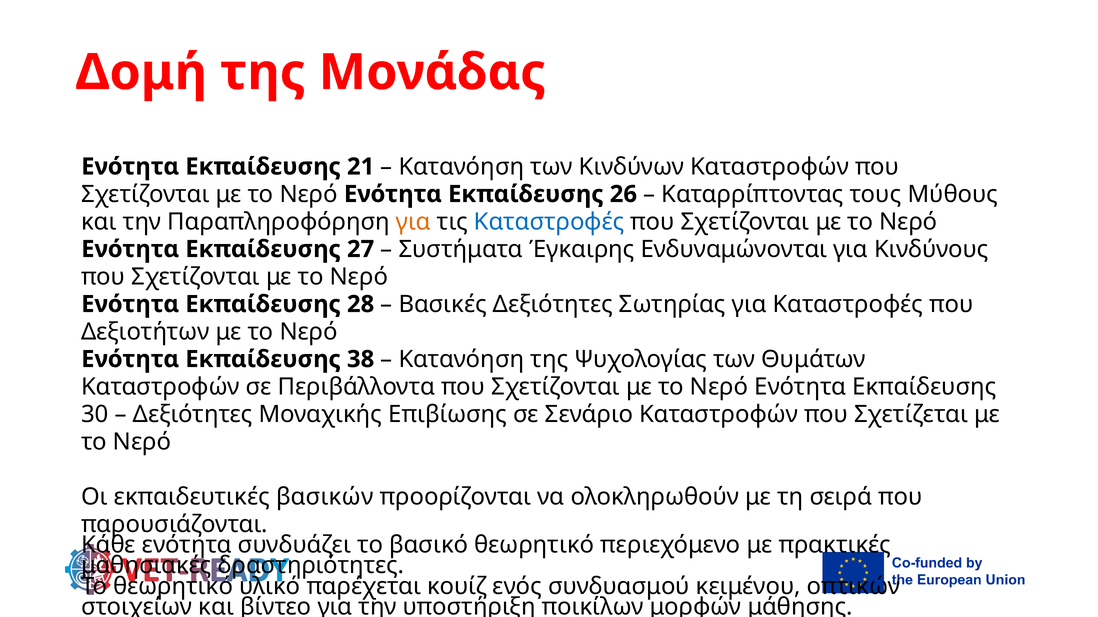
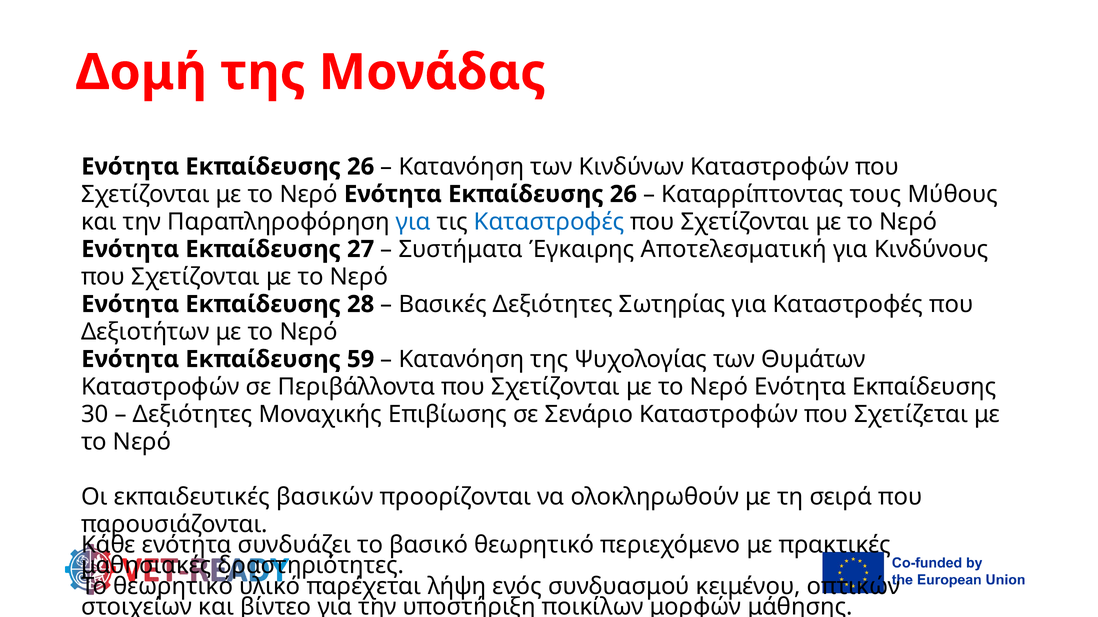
21 at (361, 167): 21 -> 26
για at (413, 222) colour: orange -> blue
Ενδυναμώνονται: Ενδυναμώνονται -> Αποτελεσματική
38: 38 -> 59
κουίζ: κουίζ -> λήψη
